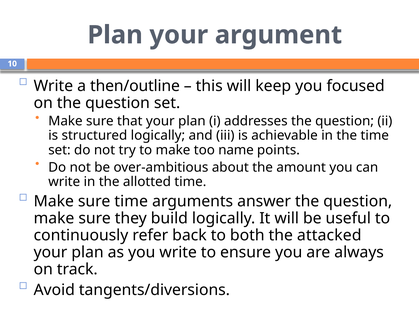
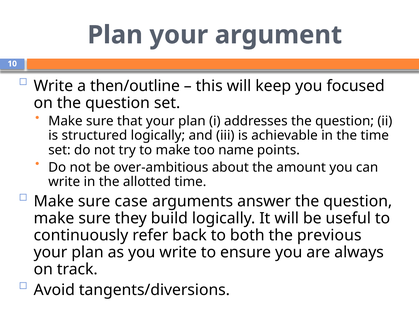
sure time: time -> case
attacked: attacked -> previous
